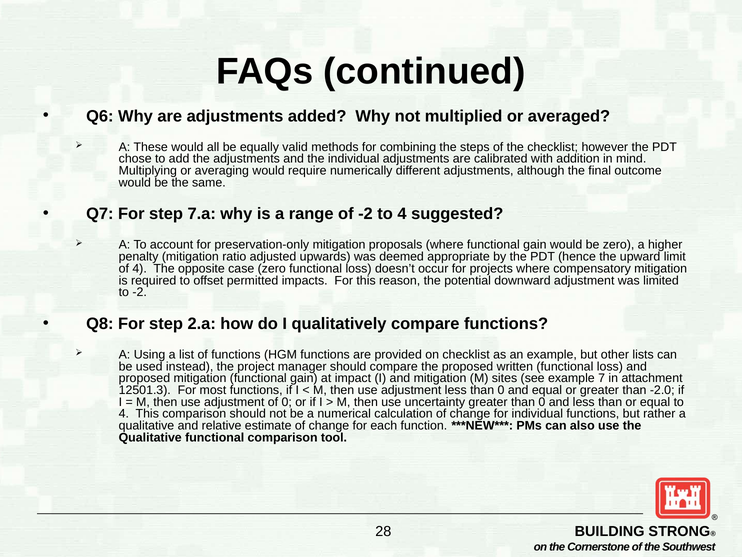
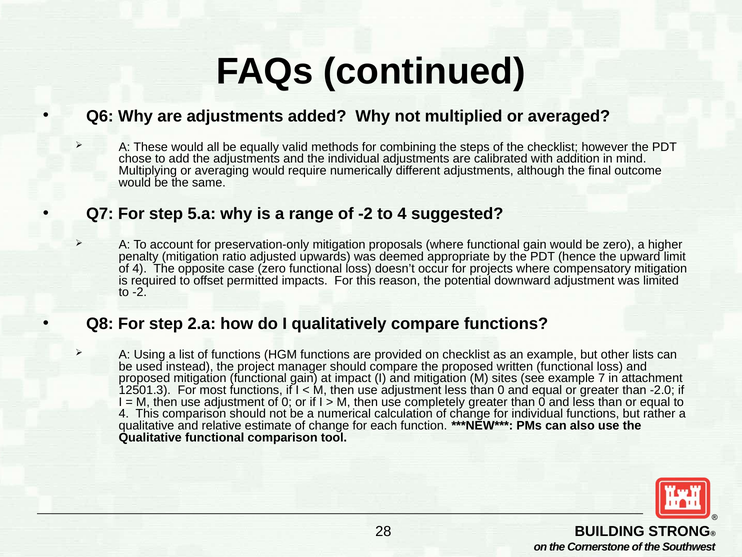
7.a: 7.a -> 5.a
uncertainty: uncertainty -> completely
